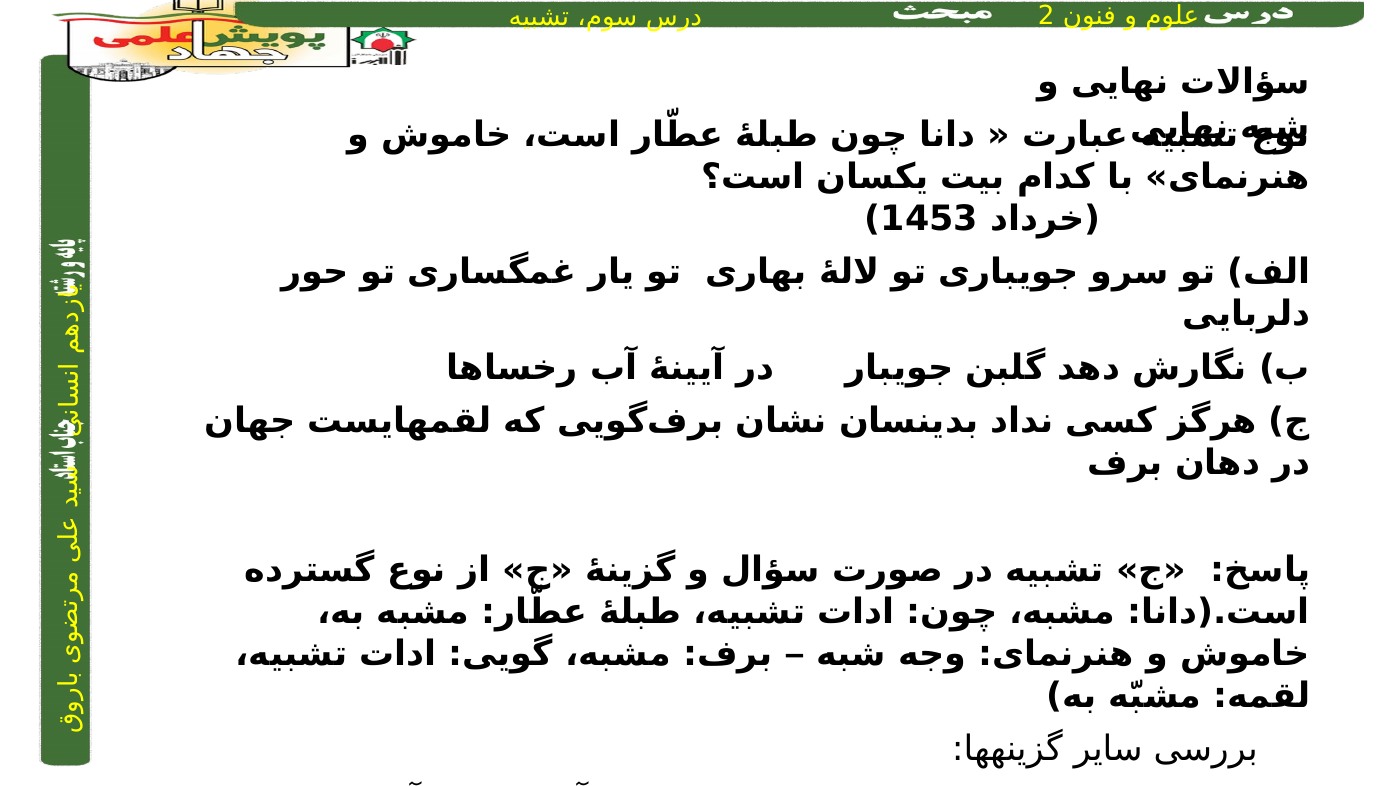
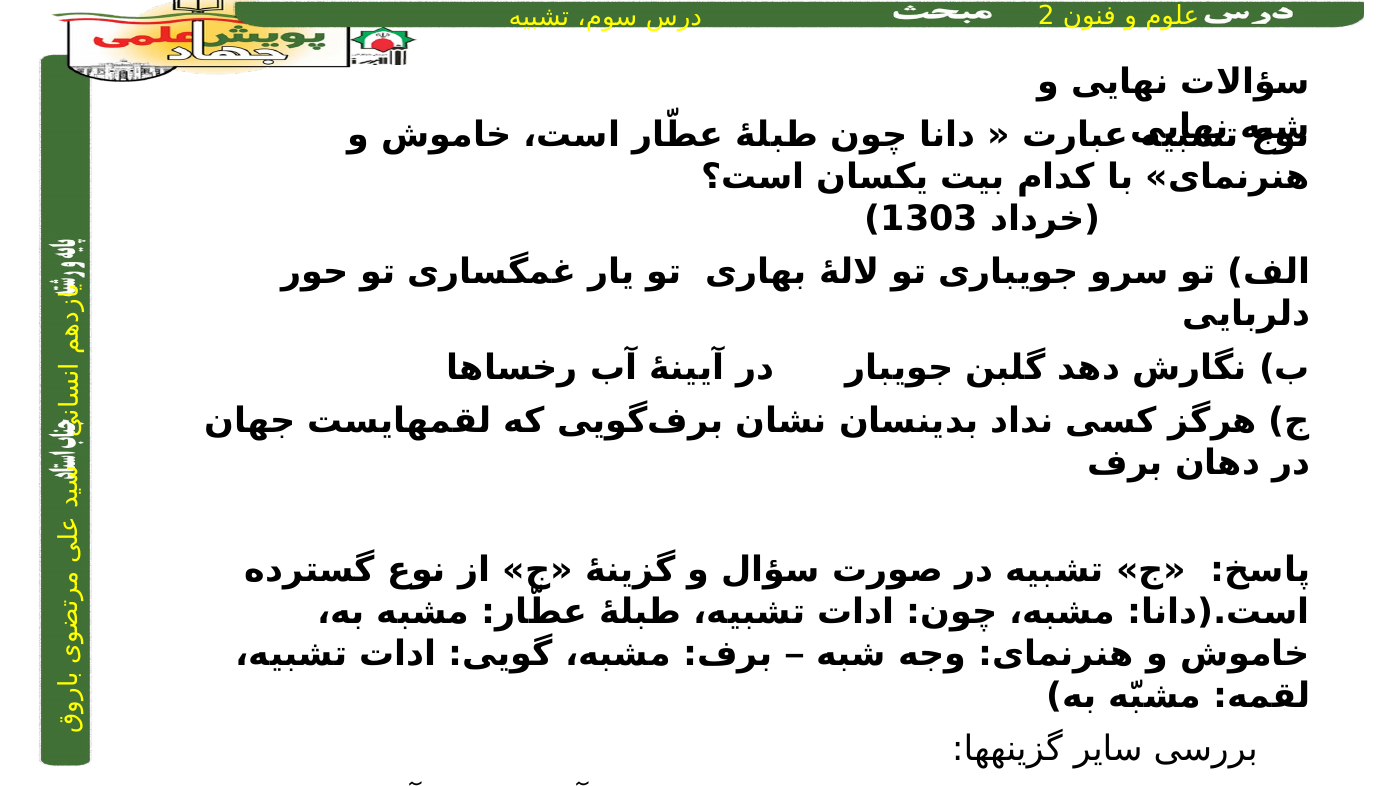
1453: 1453 -> 1303
